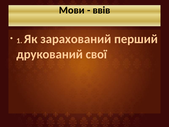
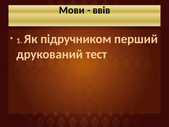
зарахований: зарахований -> підручником
свої: свої -> тест
